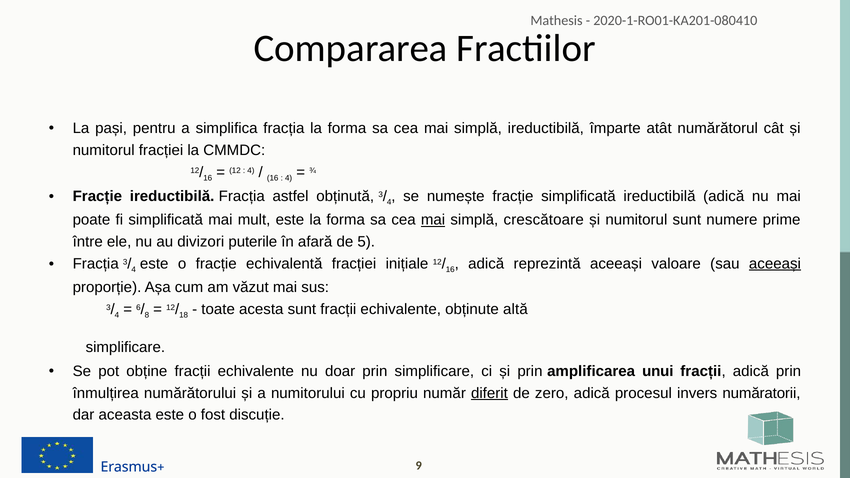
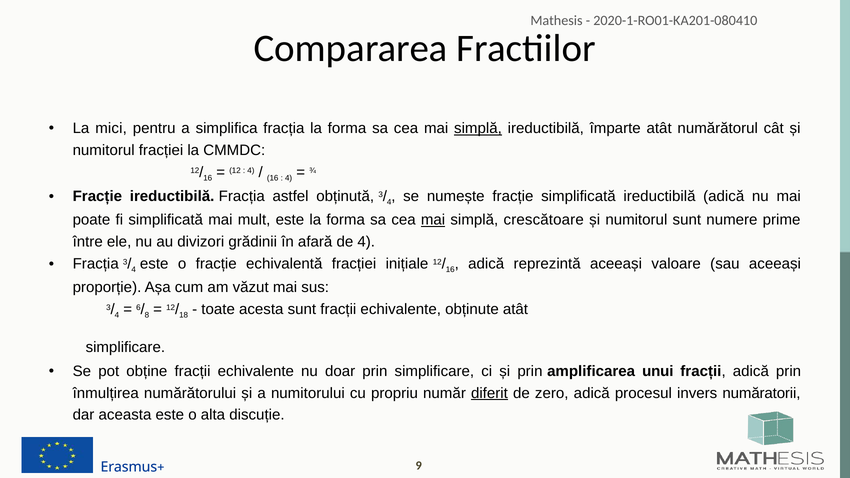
pași: pași -> mici
simplă at (478, 128) underline: none -> present
puterile: puterile -> grădinii
de 5: 5 -> 4
aceeași at (775, 264) underline: present -> none
obținute altă: altă -> atât
fost: fost -> alta
